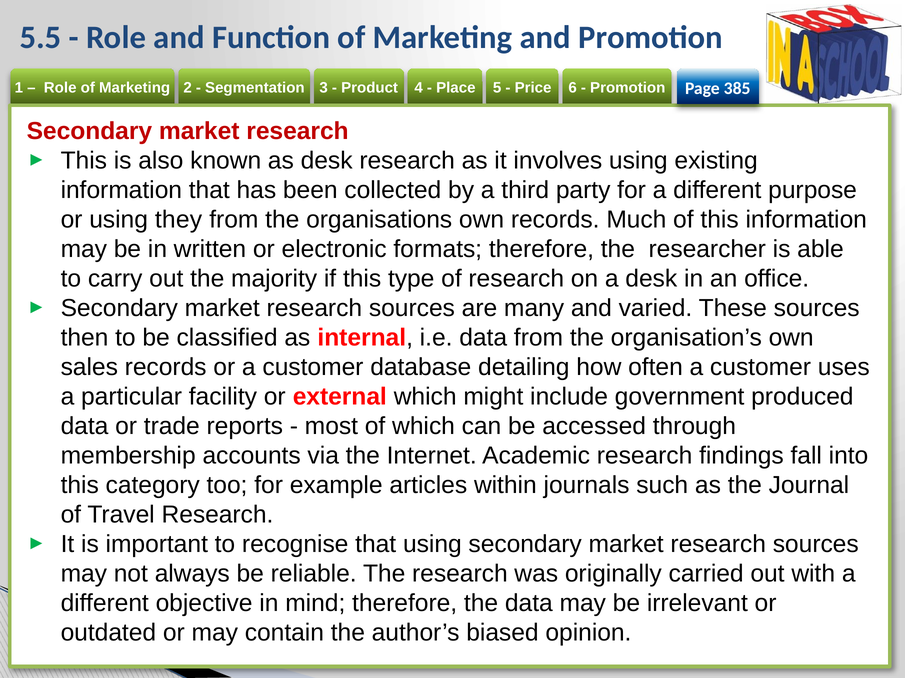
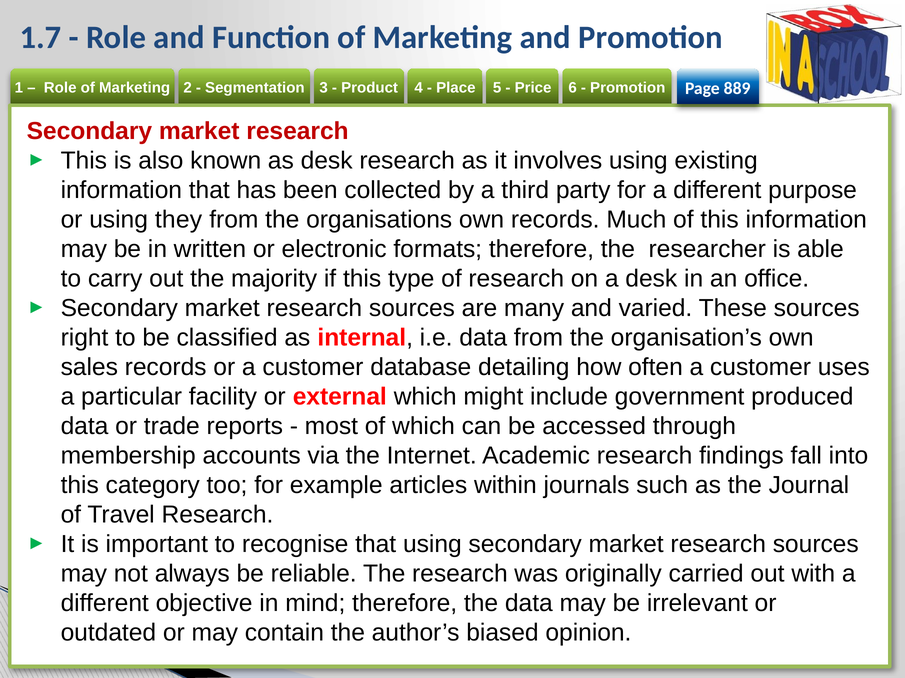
5.5: 5.5 -> 1.7
385: 385 -> 889
then: then -> right
